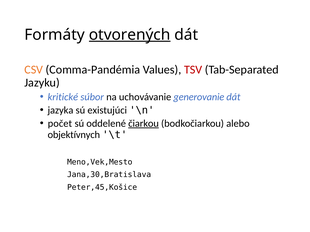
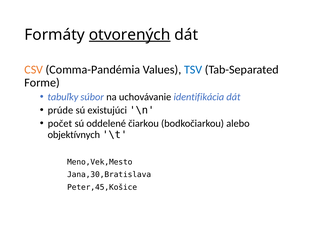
TSV colour: red -> blue
Jazyku: Jazyku -> Forme
kritické: kritické -> tabuľky
generovanie: generovanie -> identifikácia
jazyka: jazyka -> prúde
čiarkou underline: present -> none
